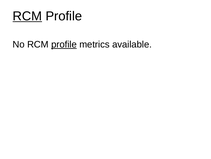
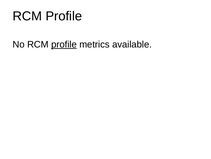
RCM at (27, 16) underline: present -> none
